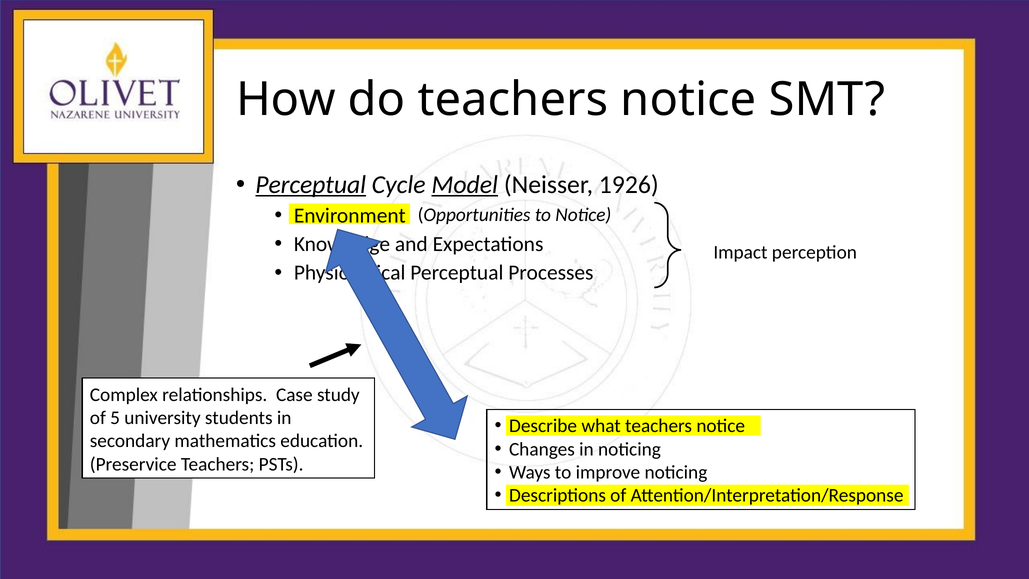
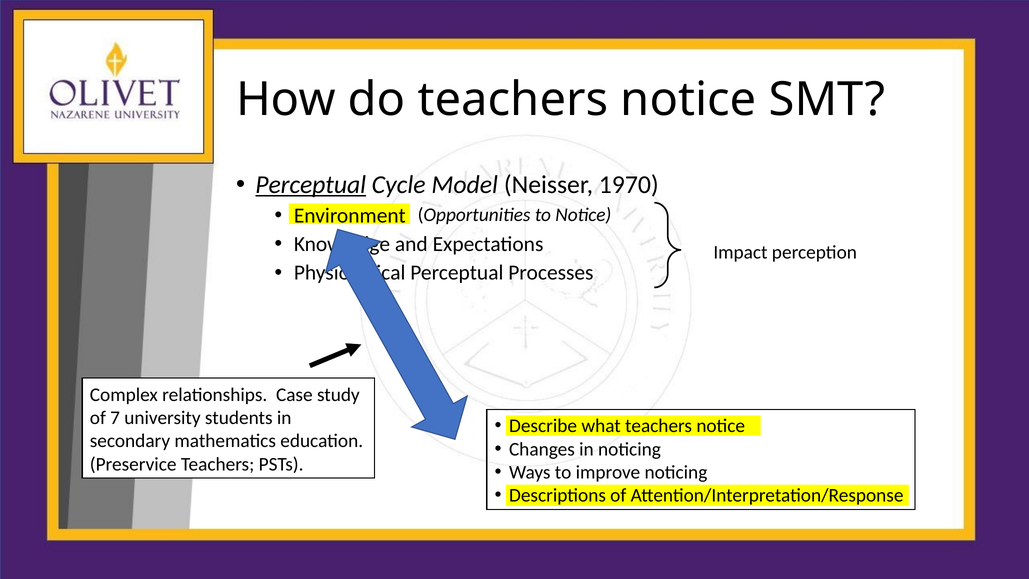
Model underline: present -> none
1926: 1926 -> 1970
5: 5 -> 7
